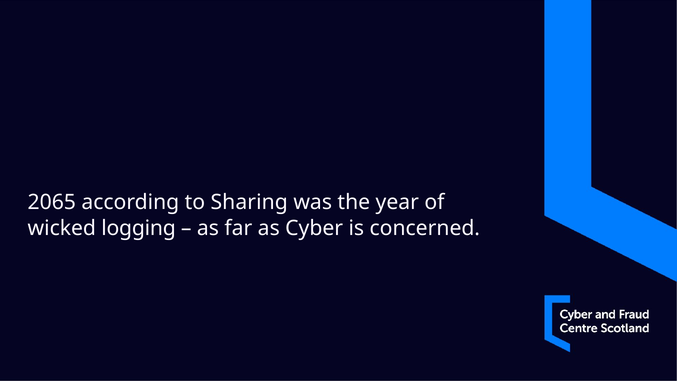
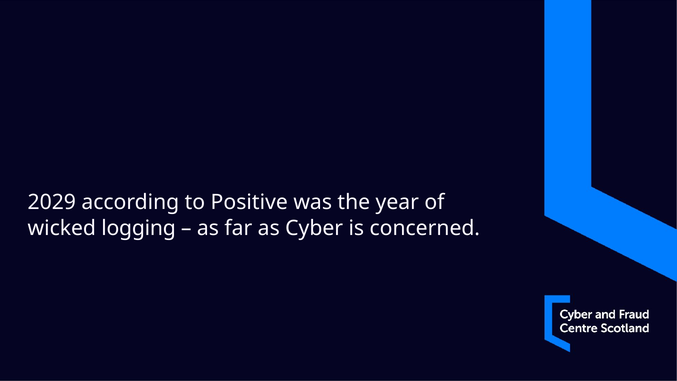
2065: 2065 -> 2029
Sharing: Sharing -> Positive
